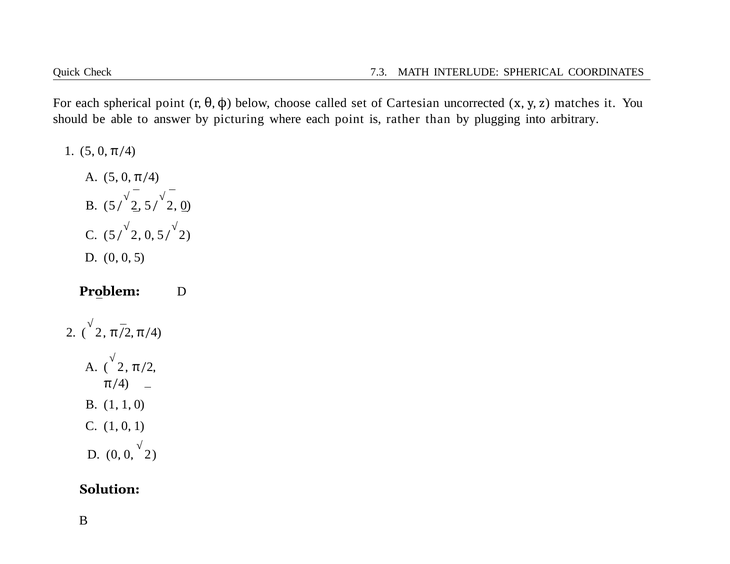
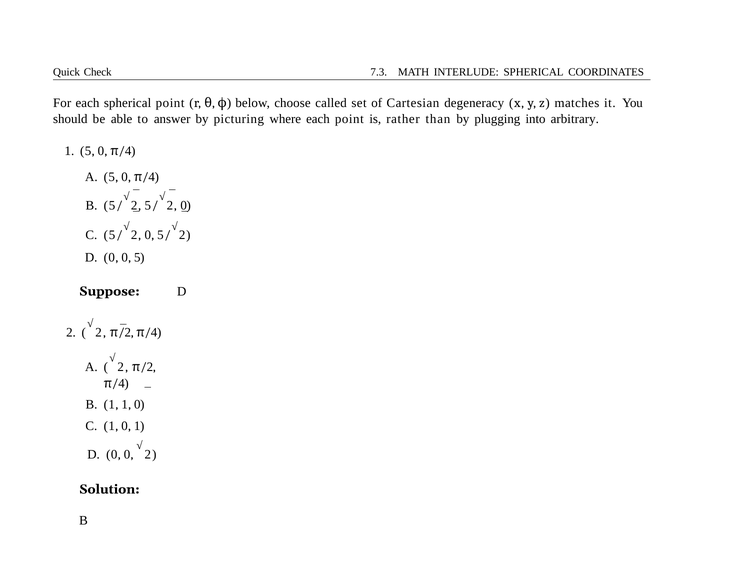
uncorrected: uncorrected -> degeneracy
Problem: Problem -> Suppose
